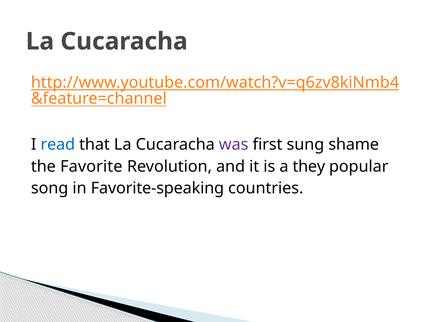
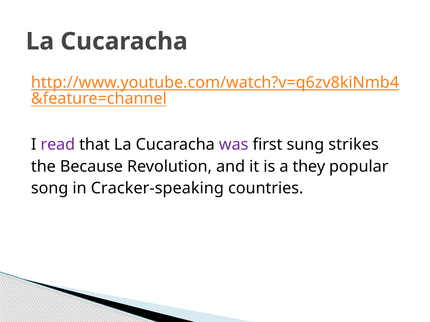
read colour: blue -> purple
shame: shame -> strikes
Favorite: Favorite -> Because
Favorite-speaking: Favorite-speaking -> Cracker-speaking
